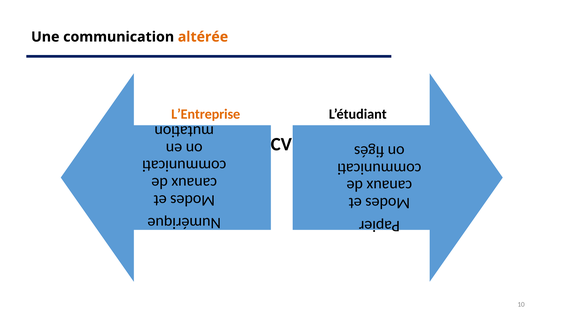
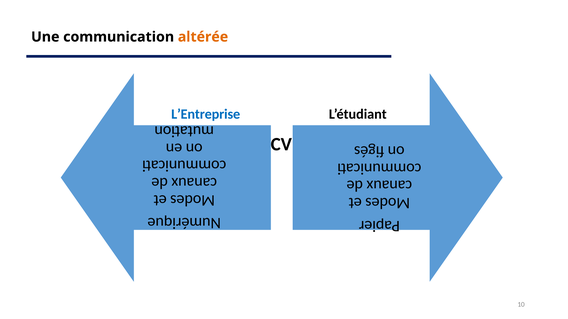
L’Entreprise colour: orange -> blue
